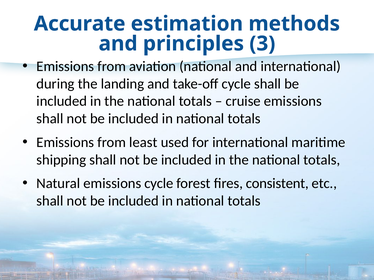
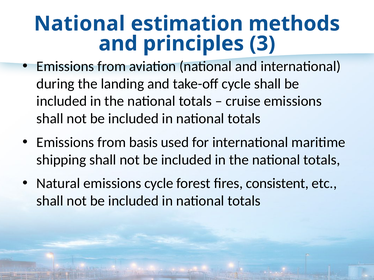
Accurate at (80, 24): Accurate -> National
least: least -> basis
